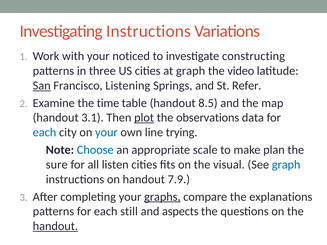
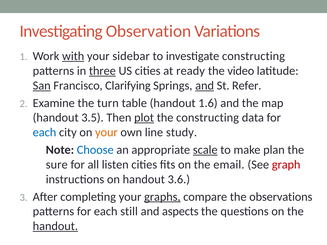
Investigating Instructions: Instructions -> Observation
with underline: none -> present
noticed: noticed -> sidebar
three underline: none -> present
at graph: graph -> ready
Listening: Listening -> Clarifying
and at (205, 86) underline: none -> present
time: time -> turn
8.5: 8.5 -> 1.6
3.1: 3.1 -> 3.5
the observations: observations -> constructing
your at (106, 133) colour: blue -> orange
trying: trying -> study
scale underline: none -> present
visual: visual -> email
graph at (286, 165) colour: blue -> red
7.9: 7.9 -> 3.6
explanations: explanations -> observations
